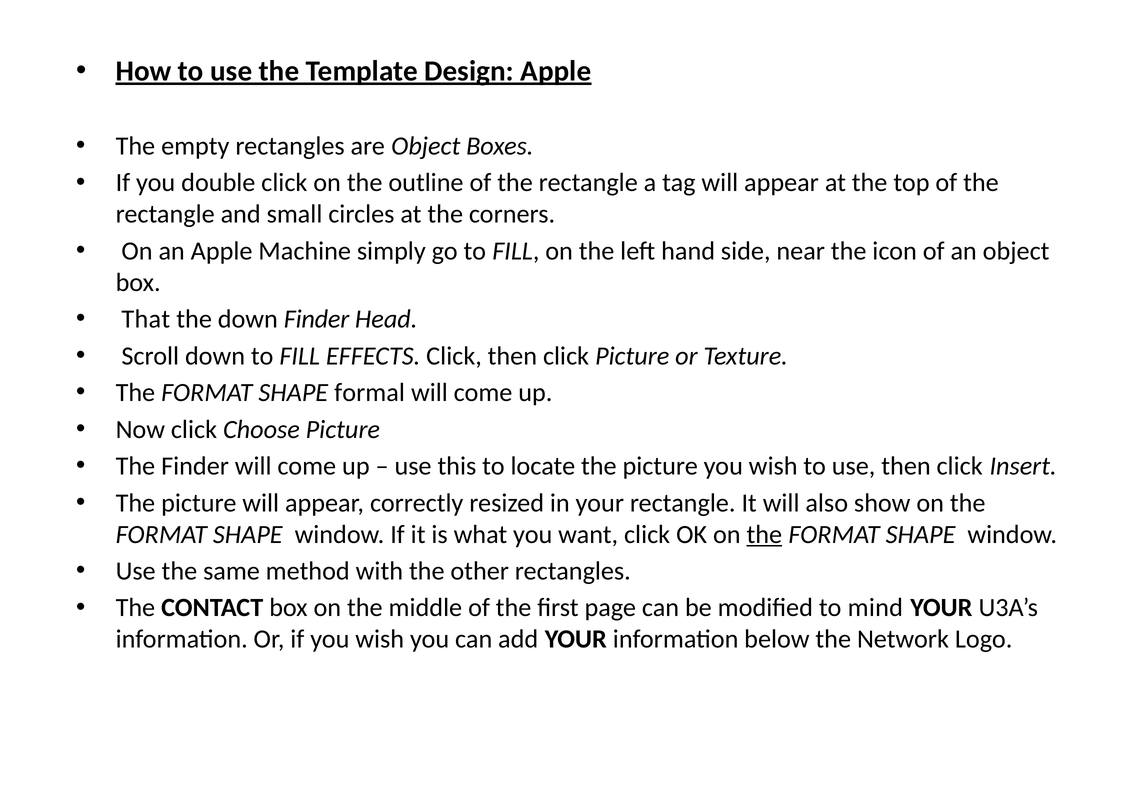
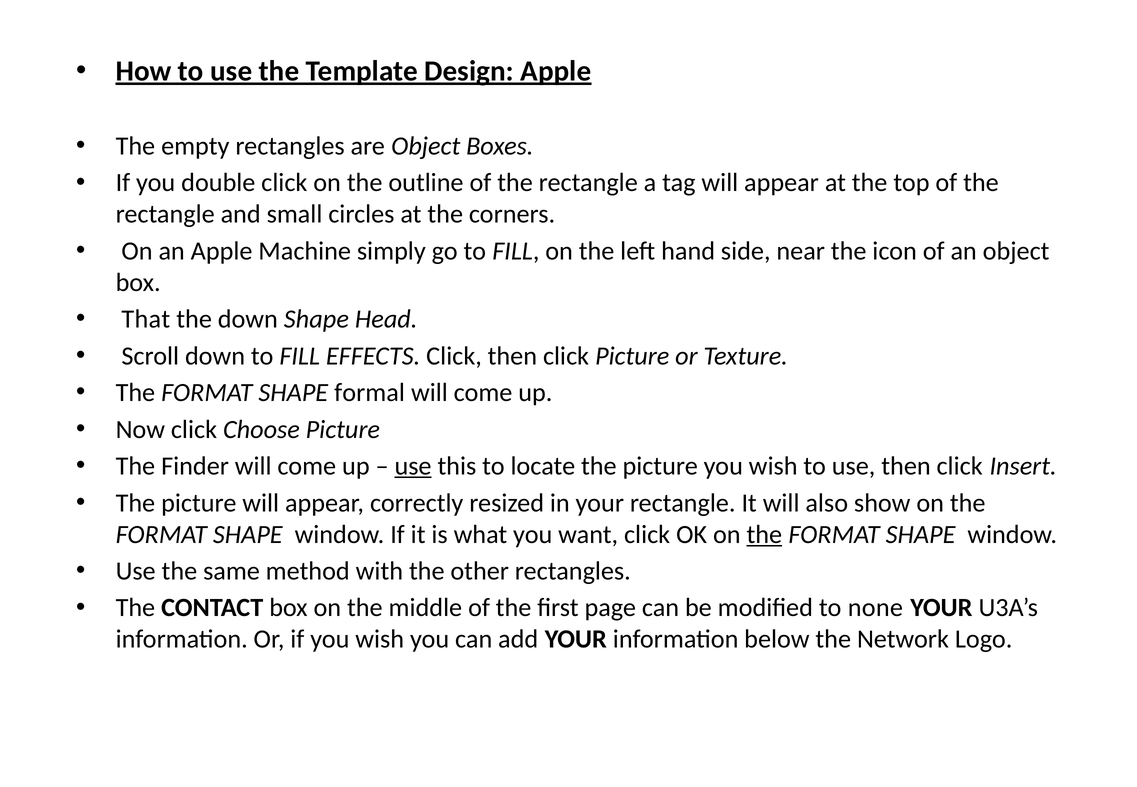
down Finder: Finder -> Shape
use at (413, 466) underline: none -> present
mind: mind -> none
